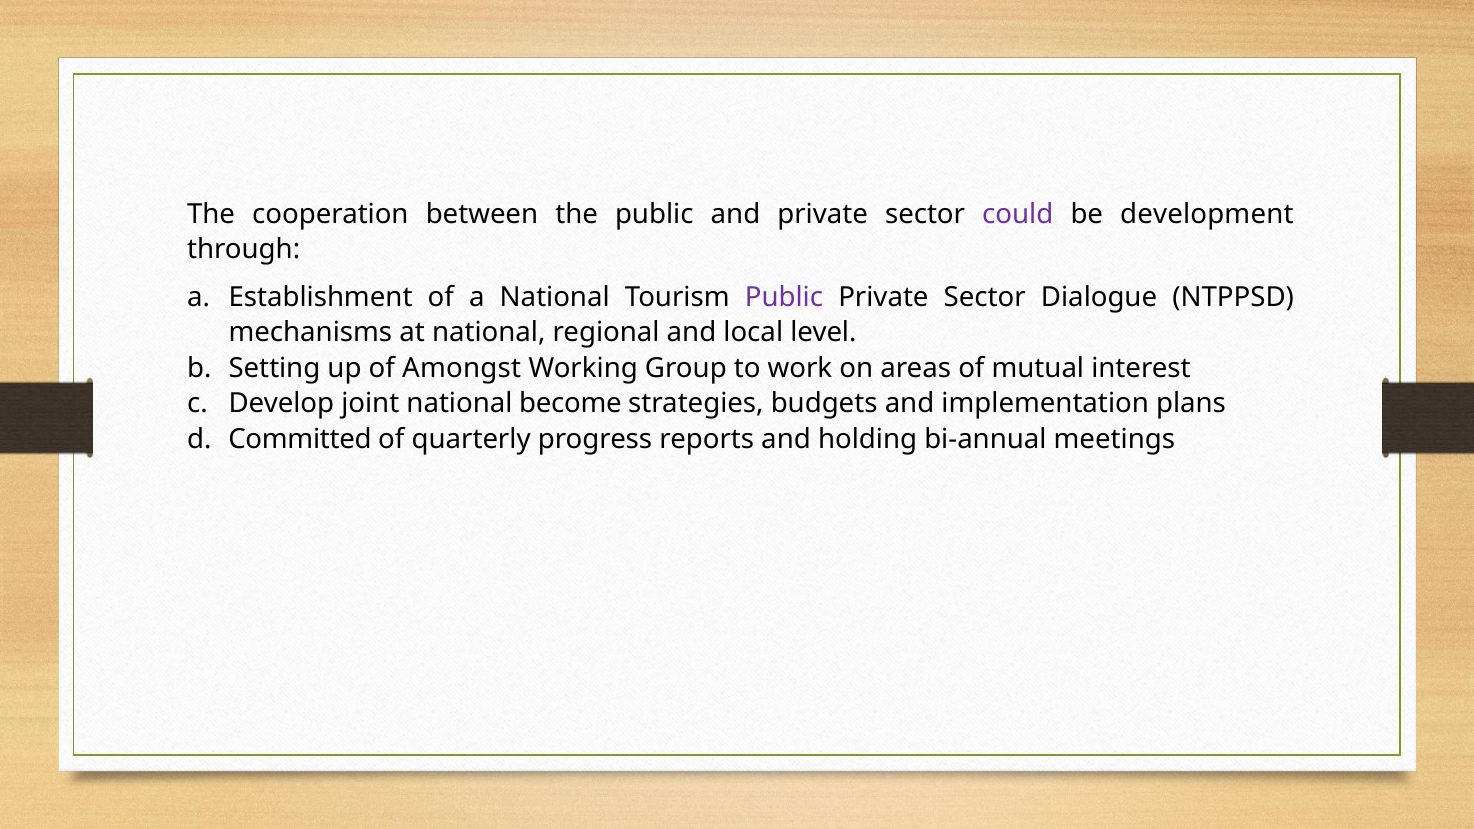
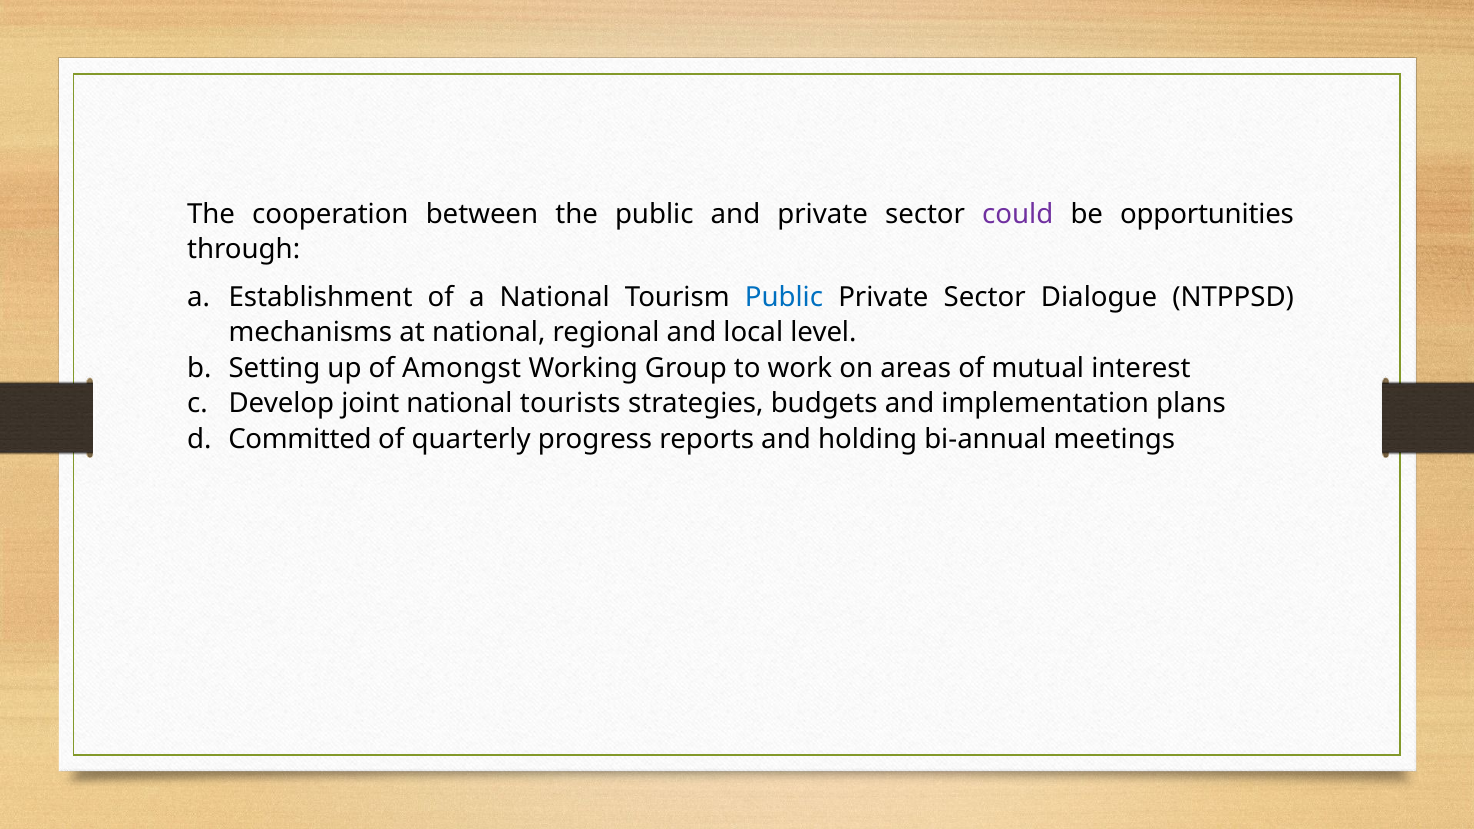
development: development -> opportunities
Public at (784, 297) colour: purple -> blue
become: become -> tourists
